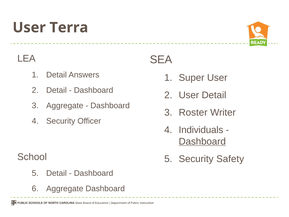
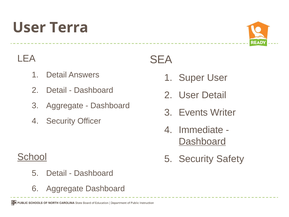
Roster: Roster -> Events
Individuals: Individuals -> Immediate
School underline: none -> present
